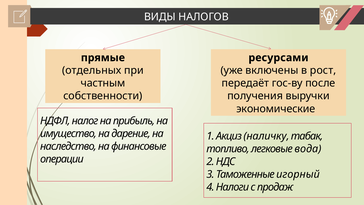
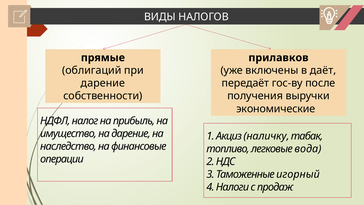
ресурсами: ресурсами -> прилавков
отдельных: отдельных -> облигаций
рост: рост -> даёт
частным at (103, 83): частным -> дарение
